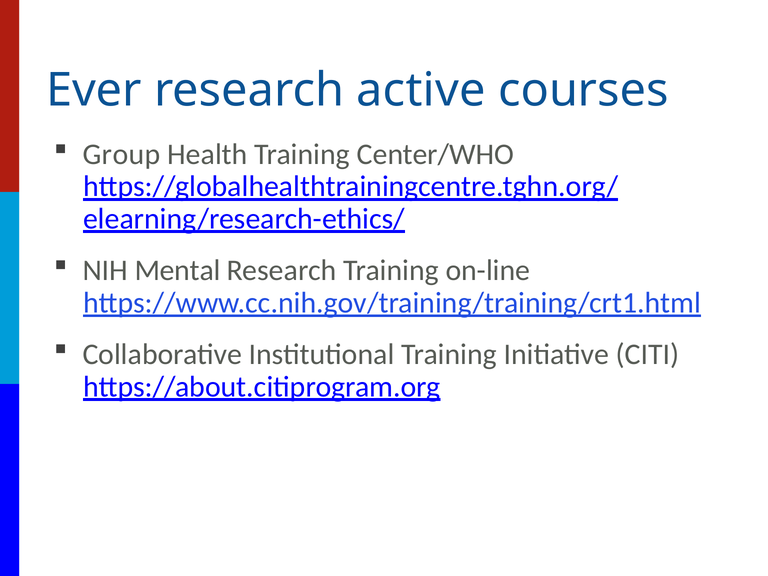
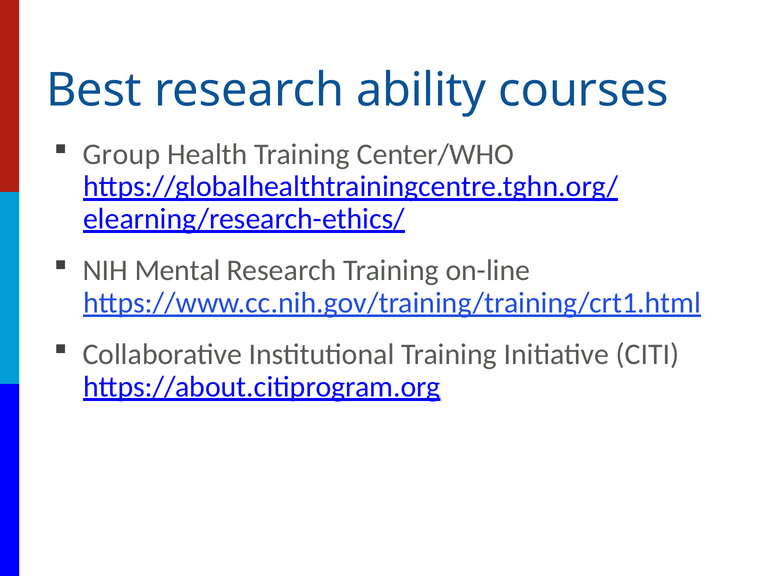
Ever: Ever -> Best
active: active -> ability
